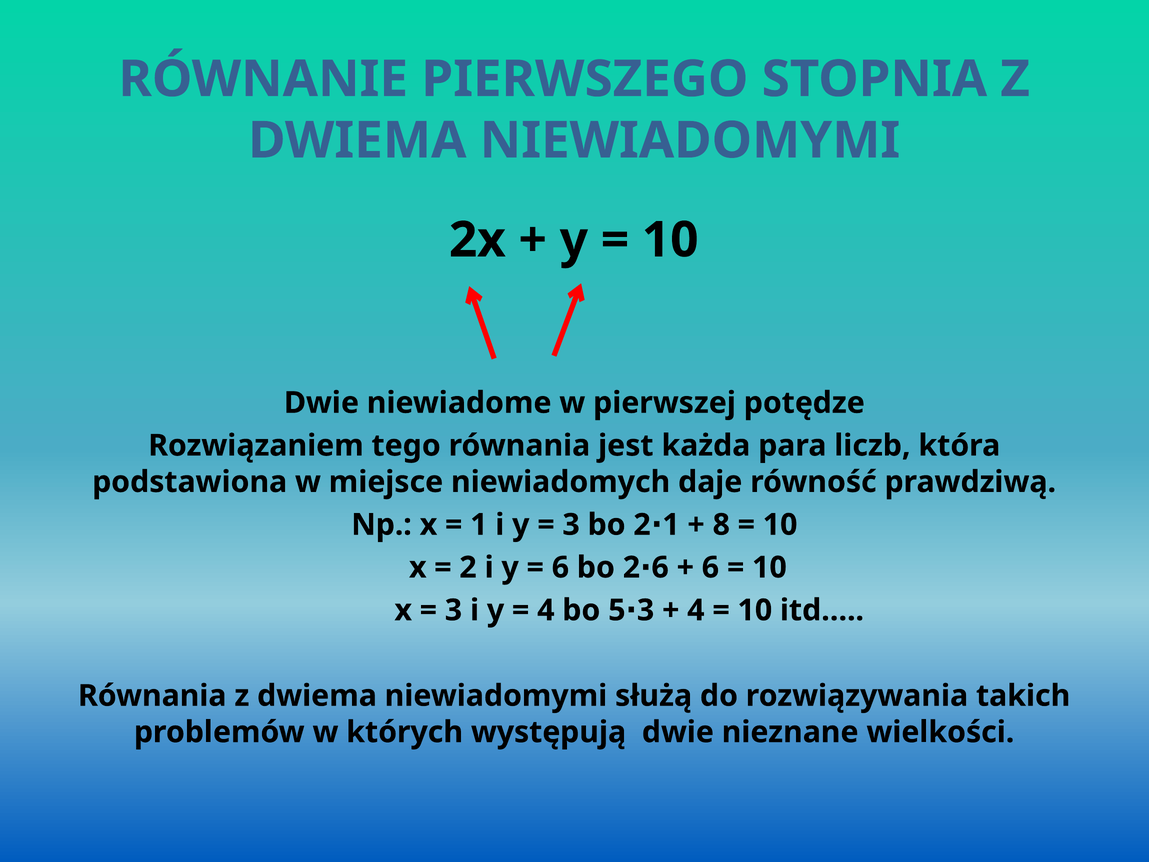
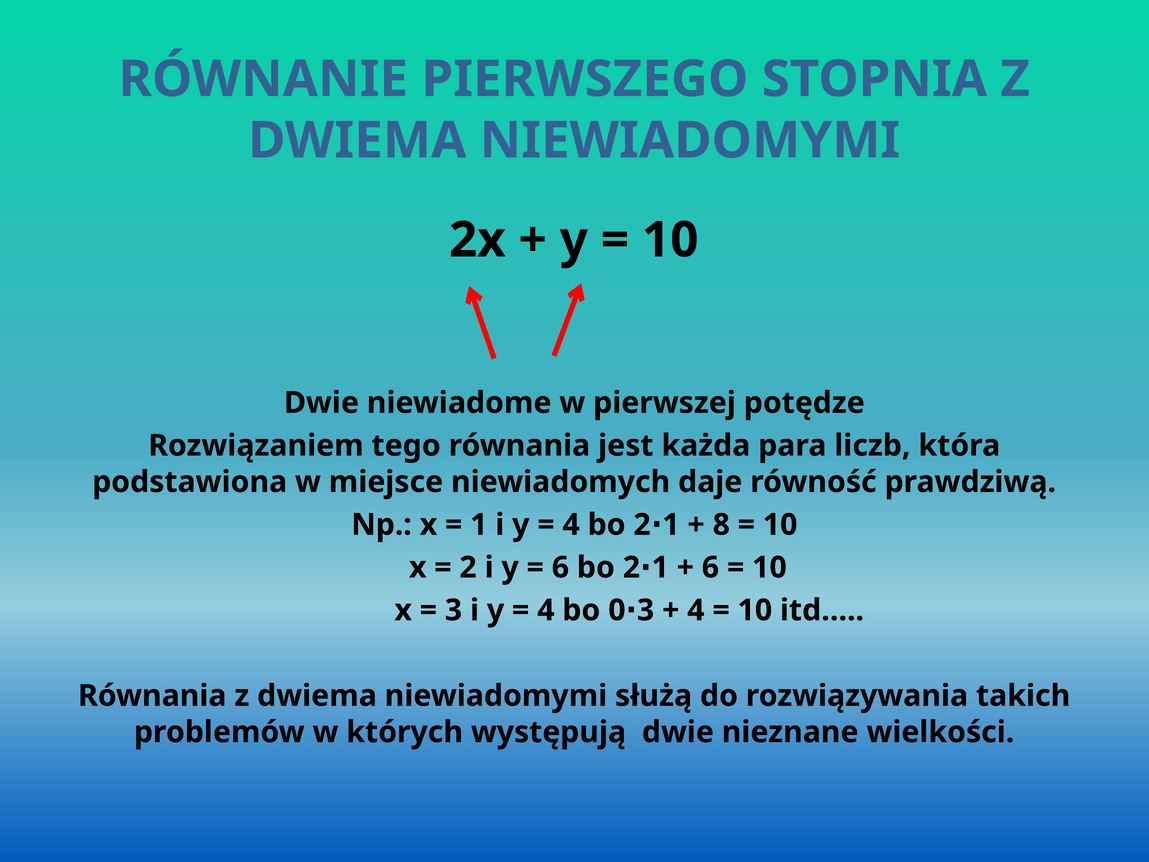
3 at (571, 525): 3 -> 4
6 bo 2 6: 6 -> 1
5: 5 -> 0
